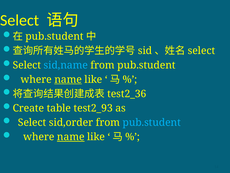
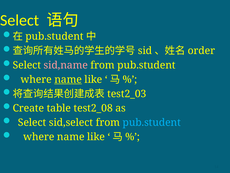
select at (201, 51): select -> order
sid,name colour: light blue -> pink
test2_36: test2_36 -> test2_03
test2_93: test2_93 -> test2_08
sid,order: sid,order -> sid,select
name at (71, 137) underline: present -> none
